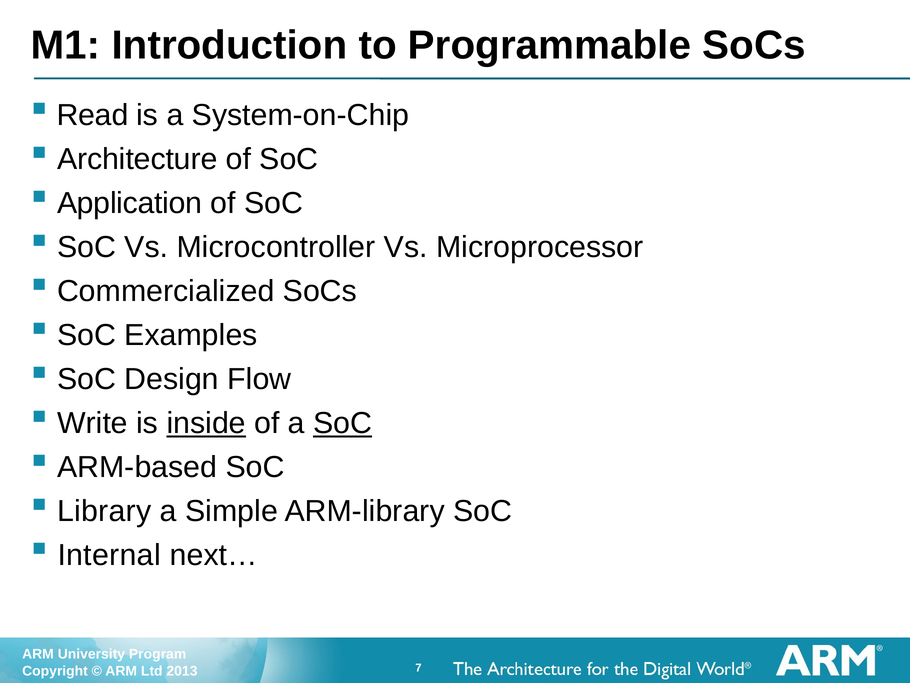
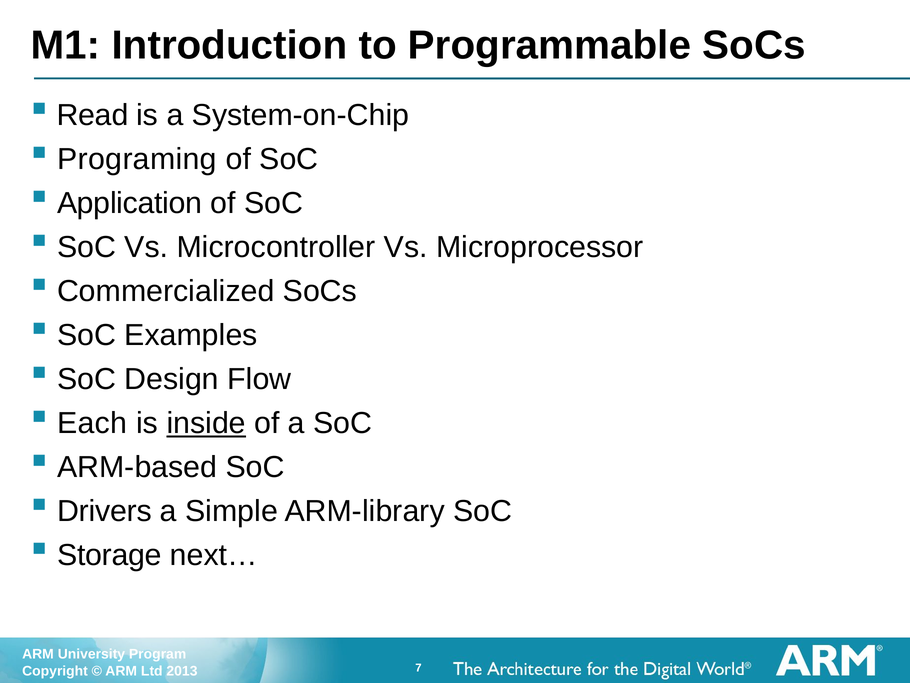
Architecture: Architecture -> Programing
Write: Write -> Each
SoC at (343, 423) underline: present -> none
Library: Library -> Drivers
Internal: Internal -> Storage
